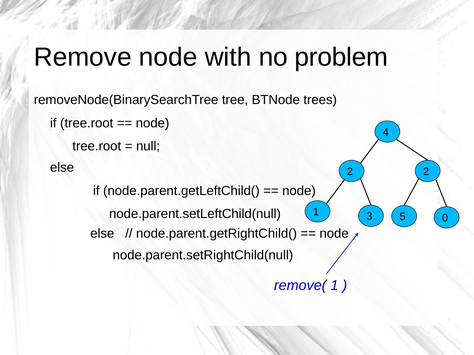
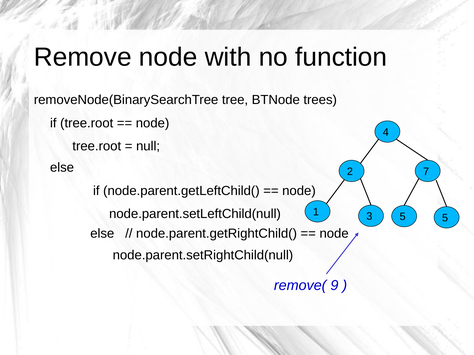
problem: problem -> function
2 2: 2 -> 7
5 0: 0 -> 5
remove( 1: 1 -> 9
